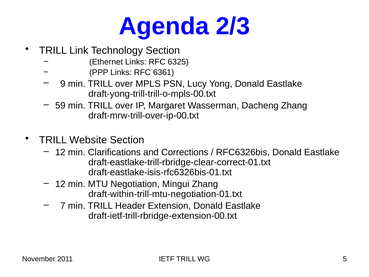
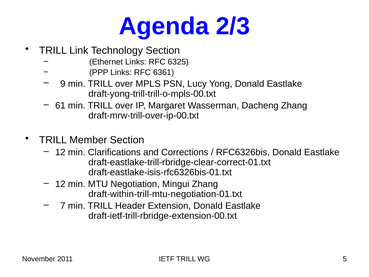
59: 59 -> 61
Website: Website -> Member
